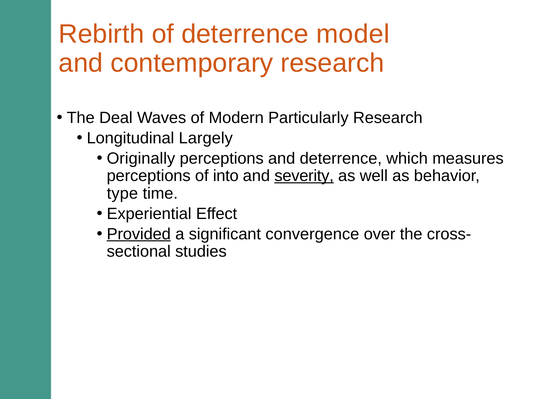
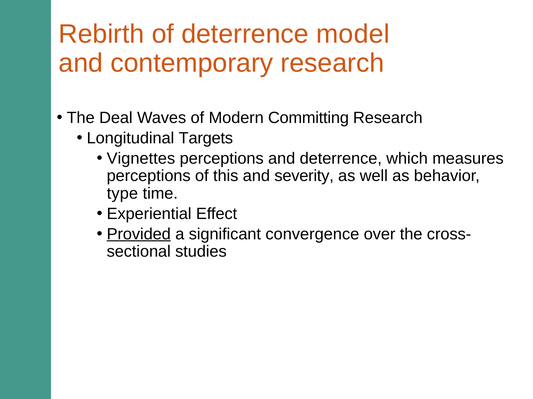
Particularly: Particularly -> Committing
Largely: Largely -> Targets
Originally: Originally -> Vignettes
into: into -> this
severity underline: present -> none
